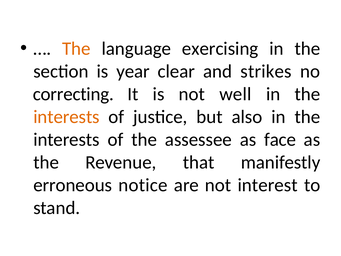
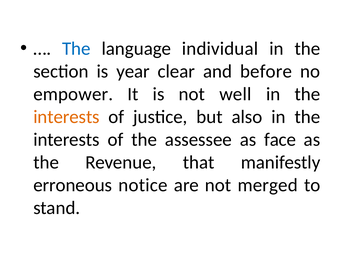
The at (76, 48) colour: orange -> blue
exercising: exercising -> individual
strikes: strikes -> before
correcting: correcting -> empower
interest: interest -> merged
